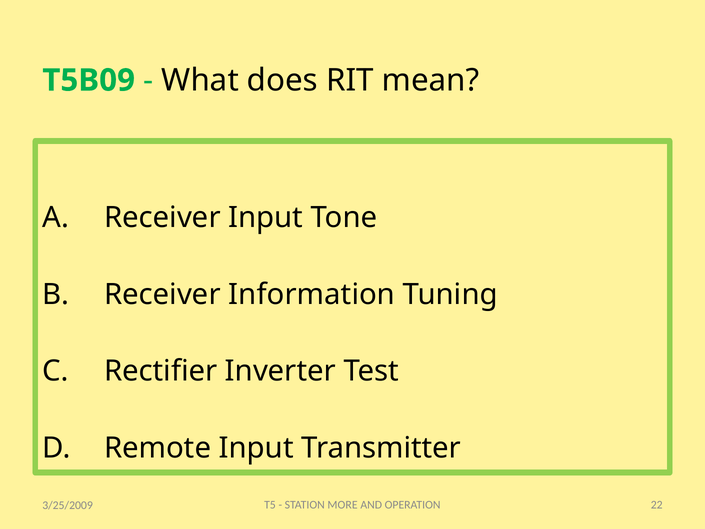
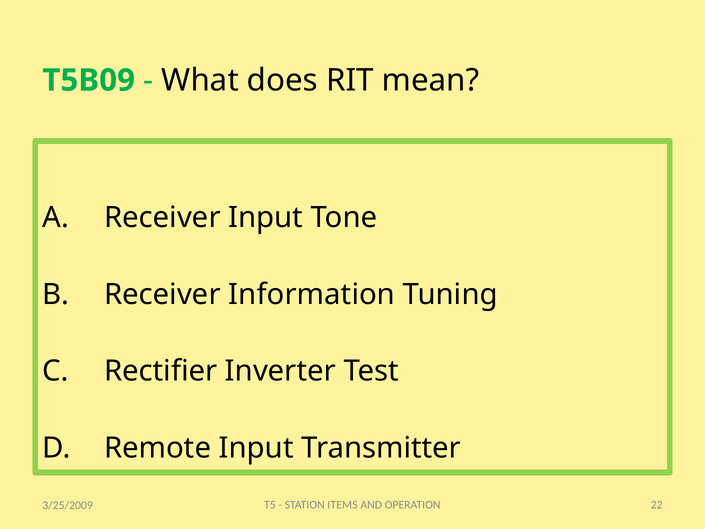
MORE: MORE -> ITEMS
